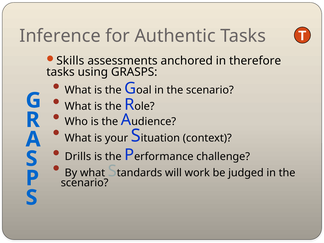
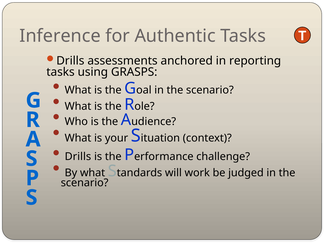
Skills at (70, 61): Skills -> Drills
therefore: therefore -> reporting
